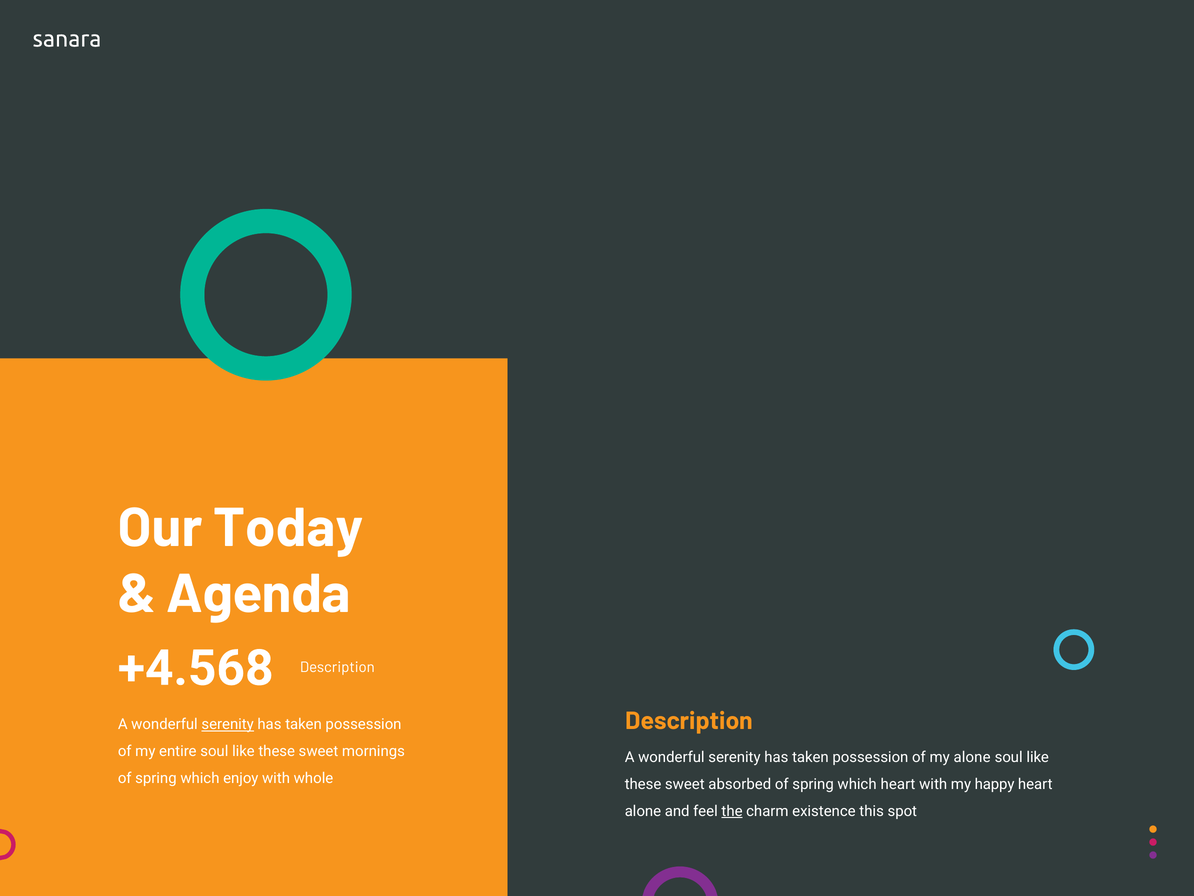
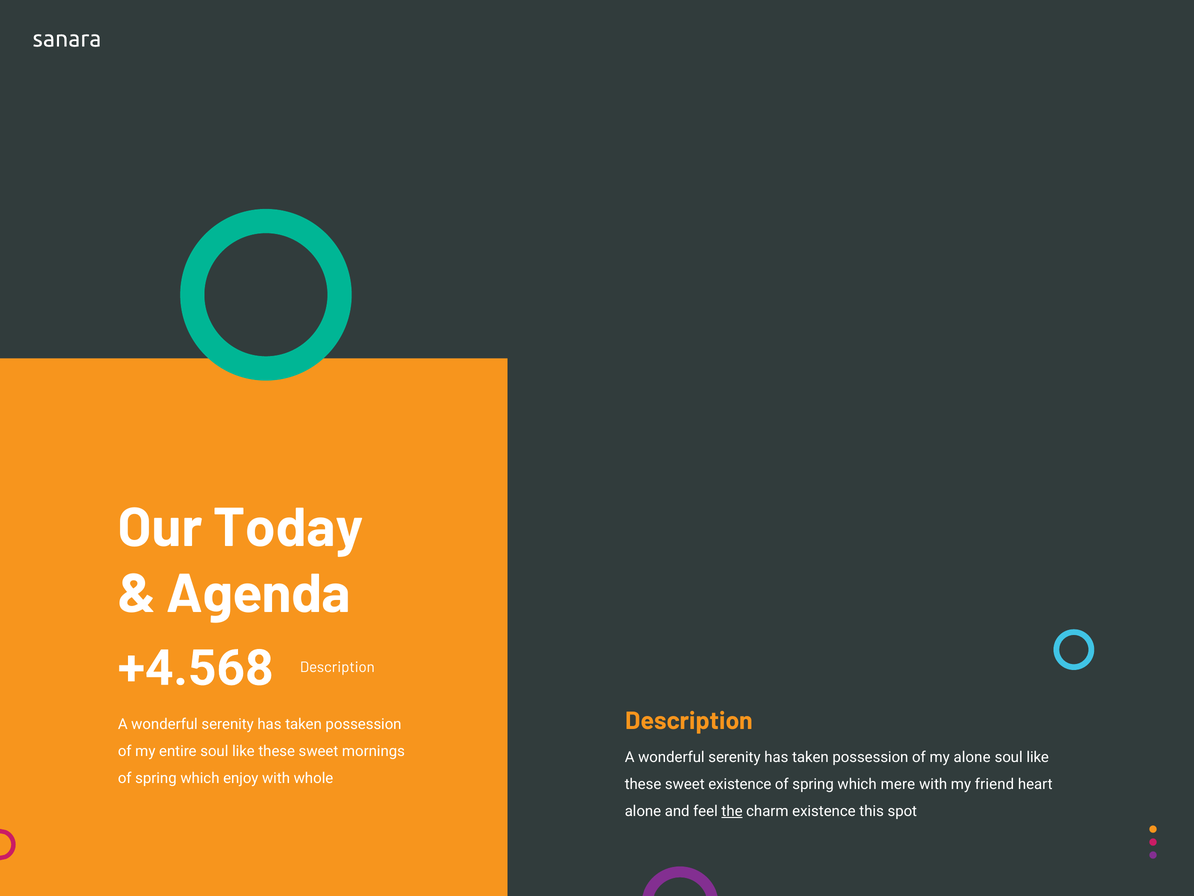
serenity at (228, 724) underline: present -> none
sweet absorbed: absorbed -> existence
which heart: heart -> mere
happy: happy -> friend
